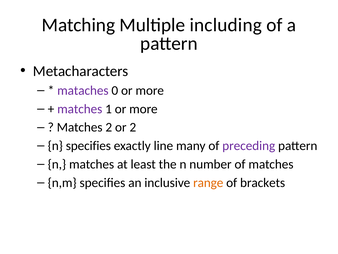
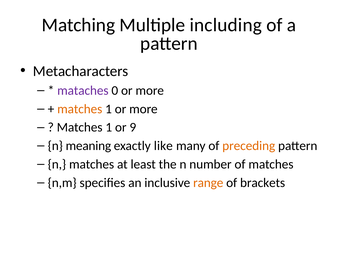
matches at (80, 109) colour: purple -> orange
2 at (109, 127): 2 -> 1
or 2: 2 -> 9
n specifies: specifies -> meaning
line: line -> like
preceding colour: purple -> orange
